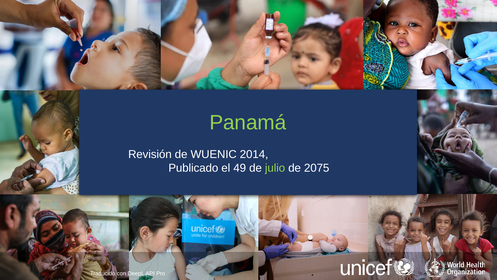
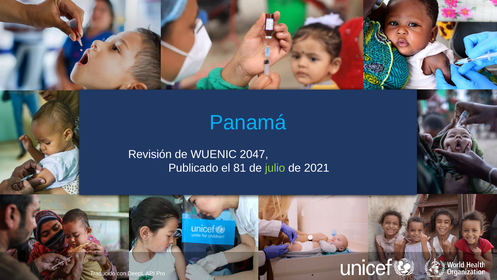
Panamá colour: light green -> light blue
2014: 2014 -> 2047
49: 49 -> 81
2075: 2075 -> 2021
